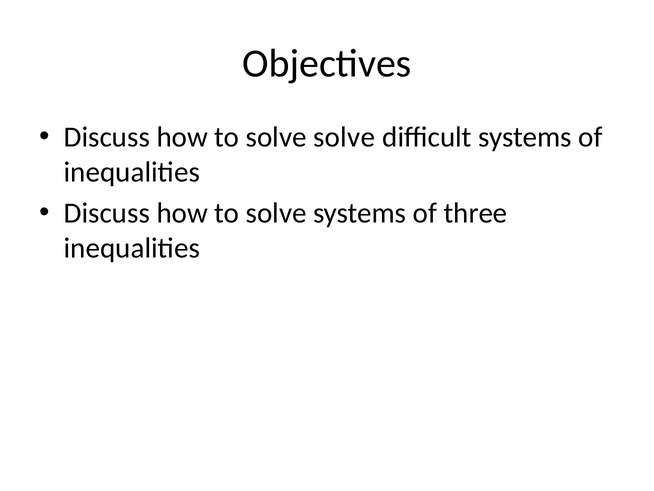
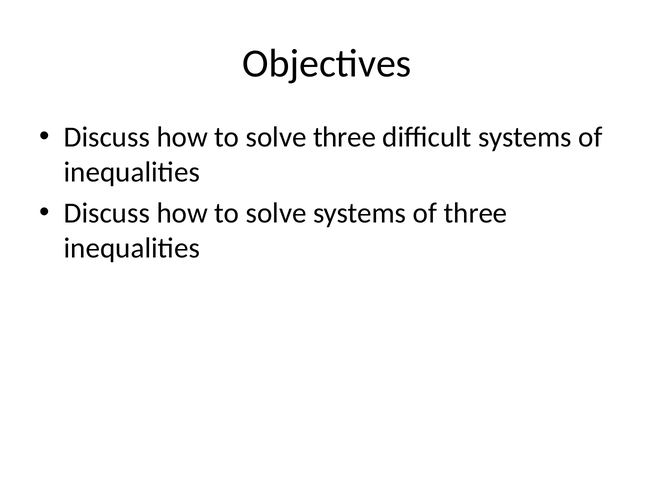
solve solve: solve -> three
